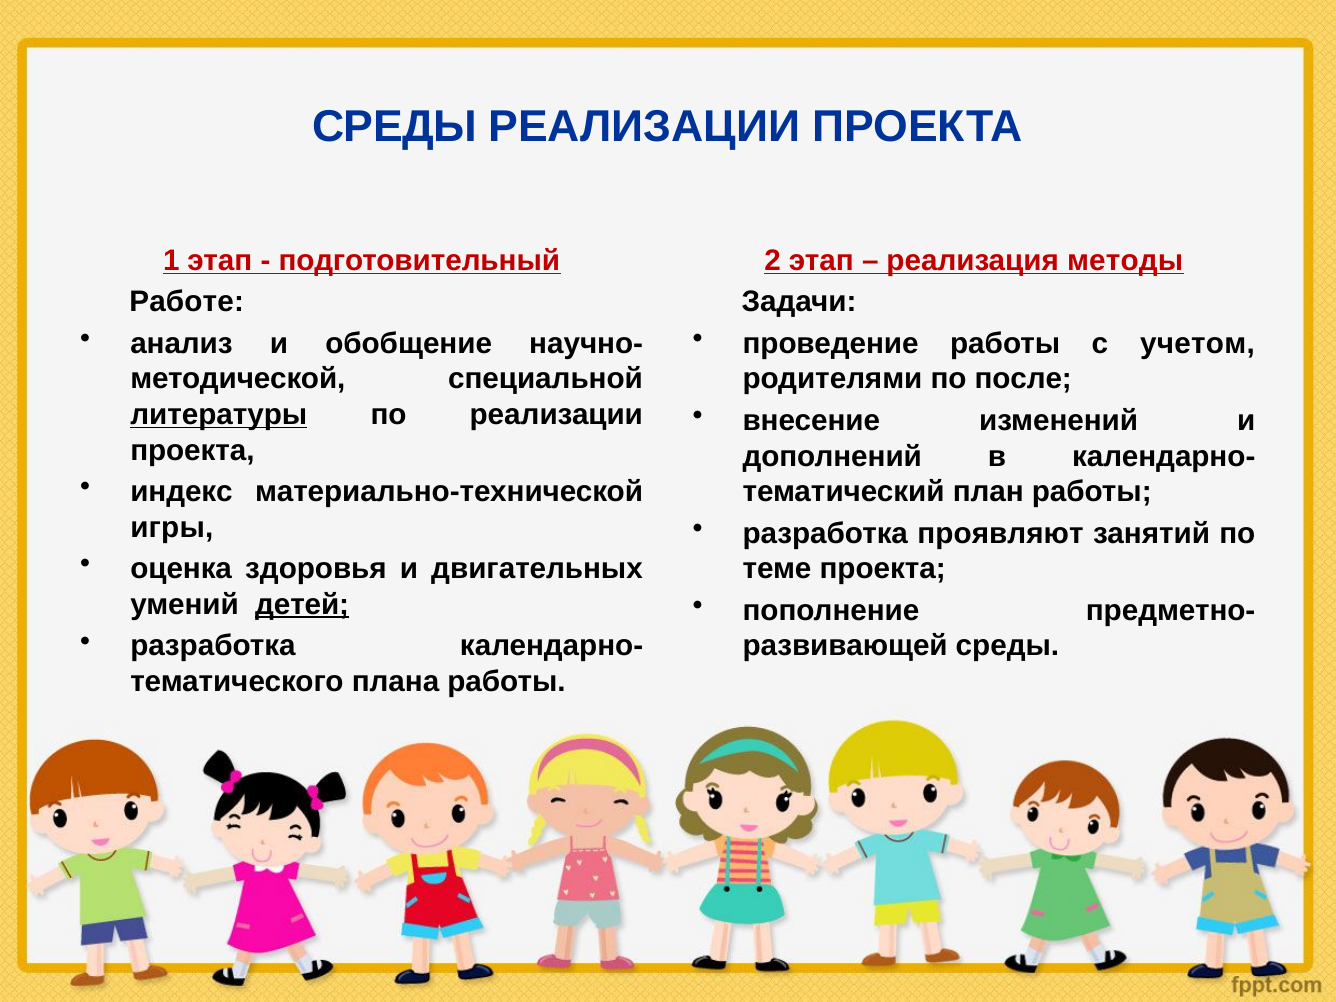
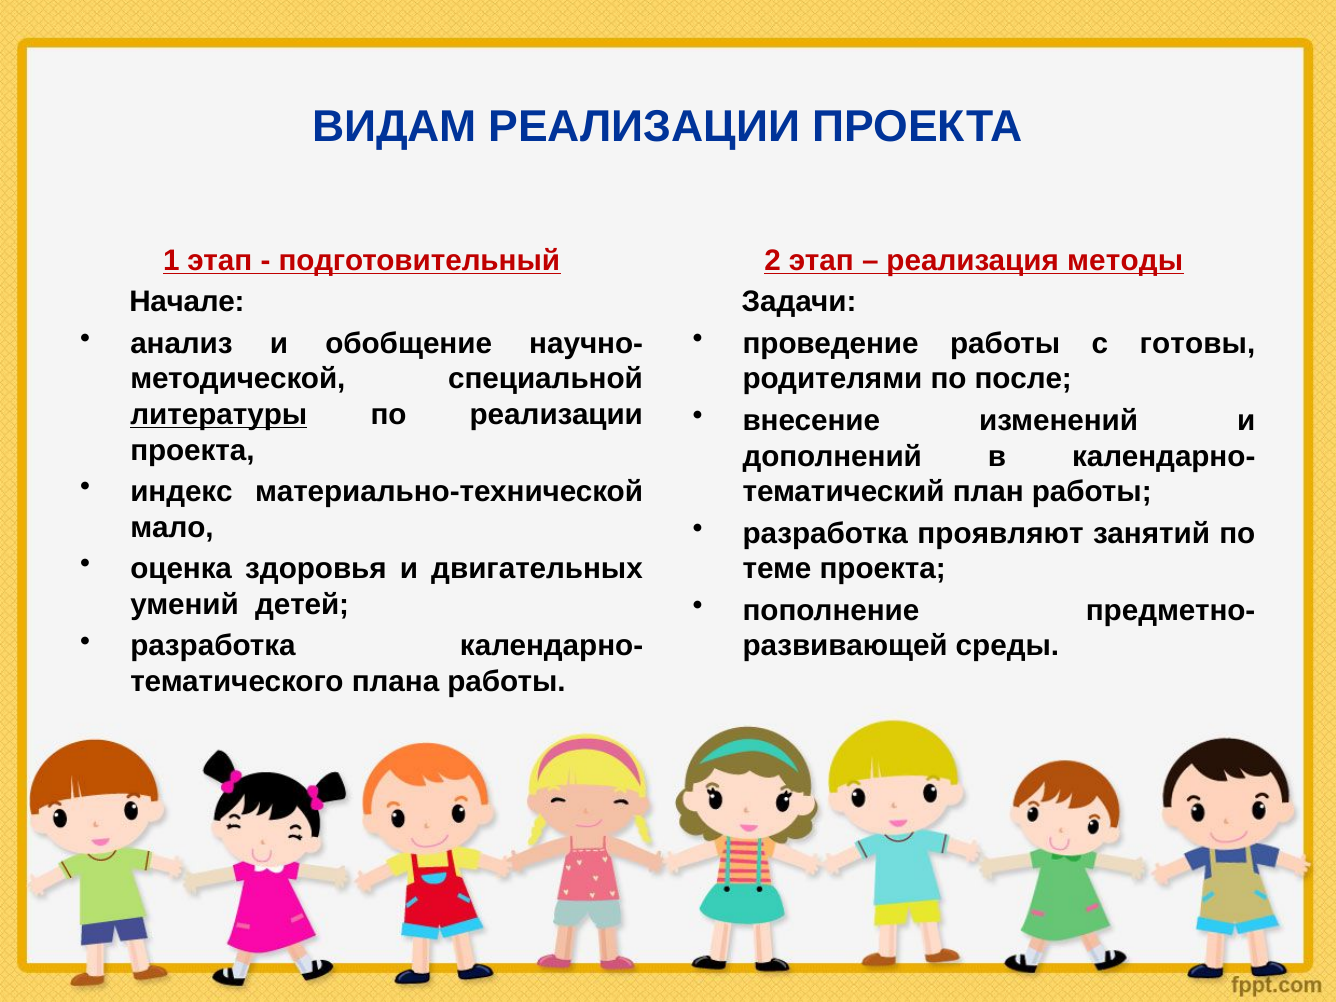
СРЕДЫ at (395, 127): СРЕДЫ -> ВИДАМ
Работе: Работе -> Начале
учетом: учетом -> готовы
игры: игры -> мало
детей underline: present -> none
